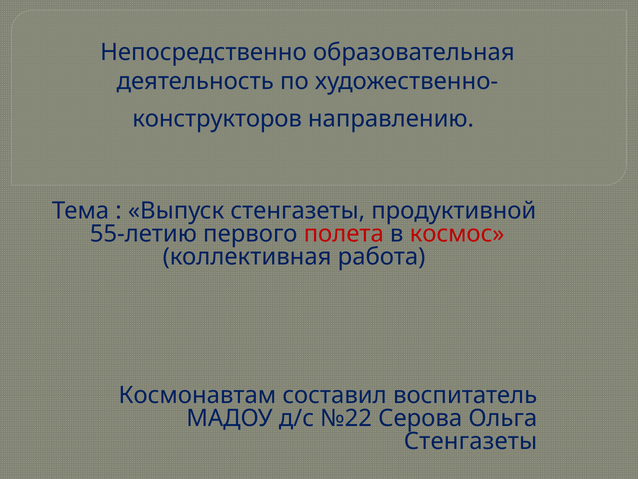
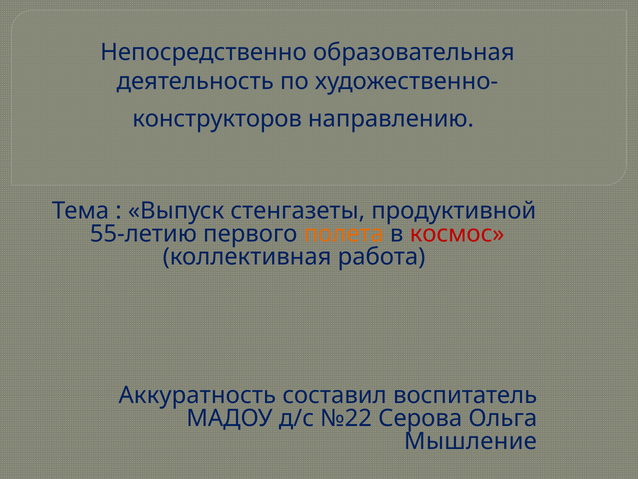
полета colour: red -> orange
Космонавтам: Космонавтам -> Аккуратность
Стенгазеты at (471, 441): Стенгазеты -> Мышление
